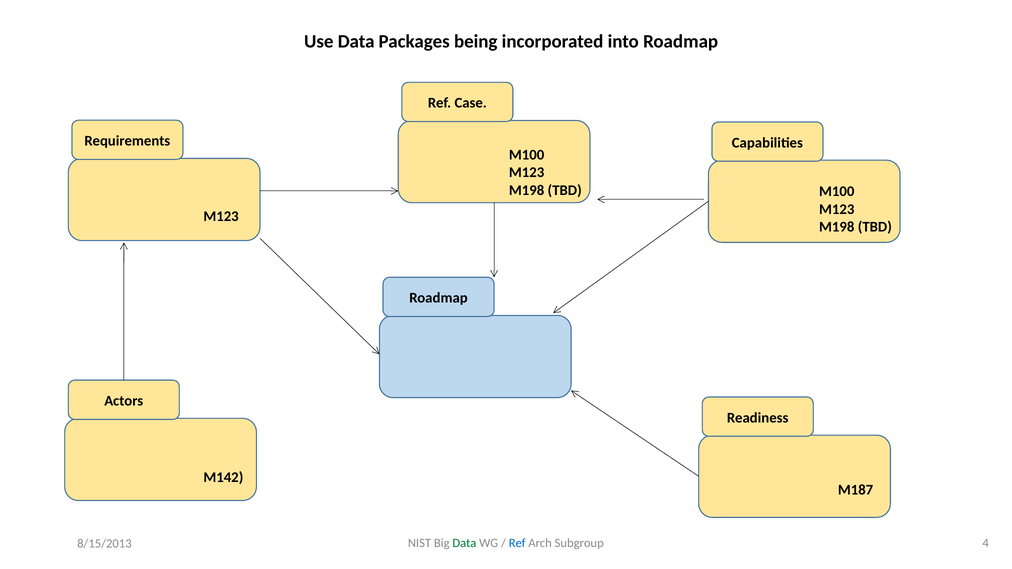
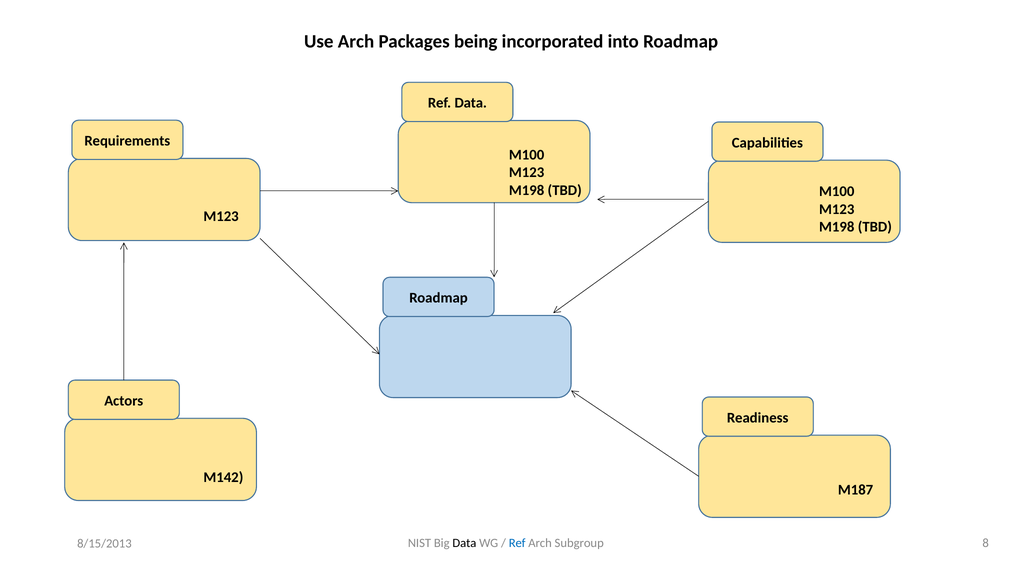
Use Data: Data -> Arch
Ref Case: Case -> Data
Data at (464, 543) colour: green -> black
4: 4 -> 8
